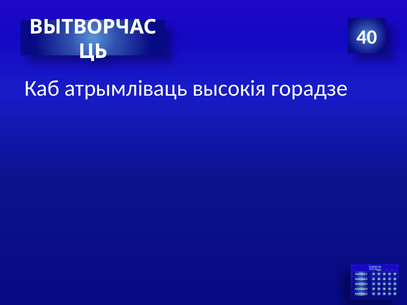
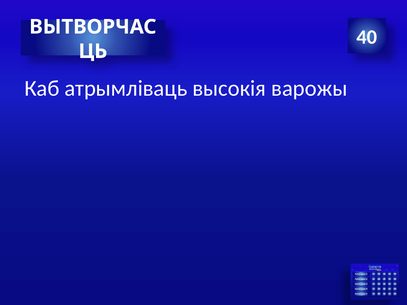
горадзе: горадзе -> варожы
